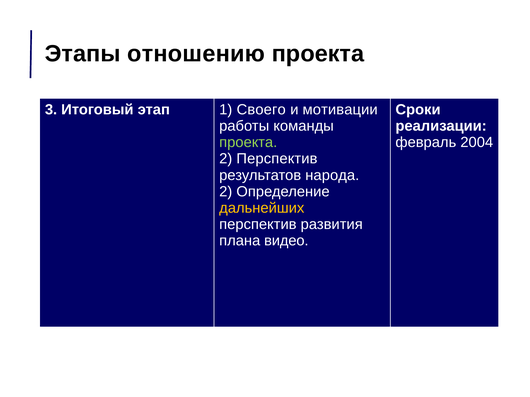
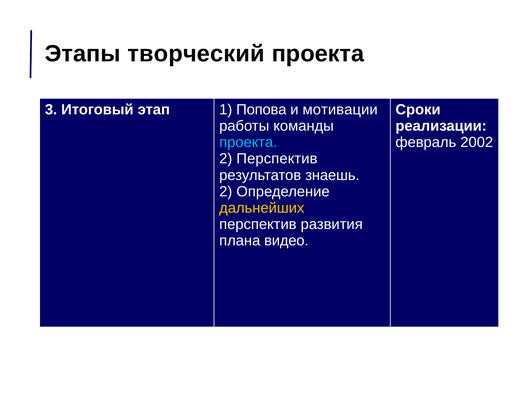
отношению: отношению -> творческий
Своего: Своего -> Попова
проекта at (248, 143) colour: light green -> light blue
2004: 2004 -> 2002
народа: народа -> знаешь
